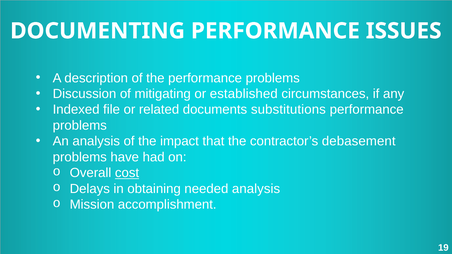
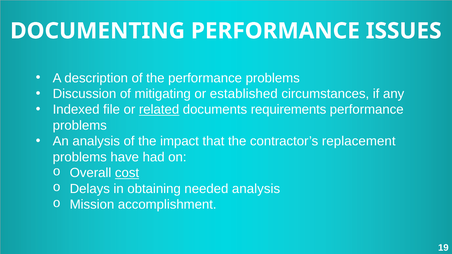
related underline: none -> present
substitutions: substitutions -> requirements
debasement: debasement -> replacement
